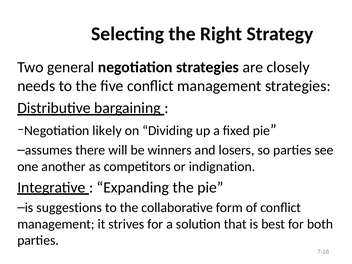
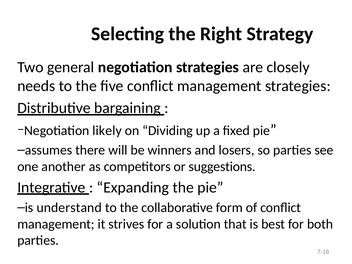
indignation: indignation -> suggestions
suggestions: suggestions -> understand
